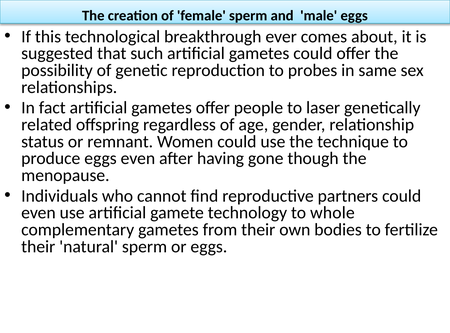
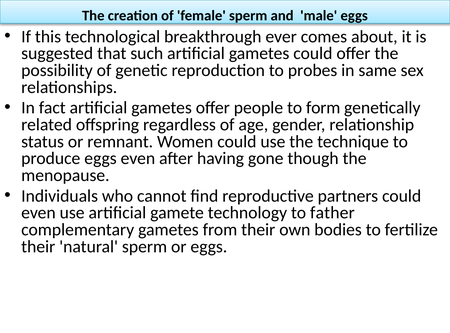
laser: laser -> form
whole: whole -> father
